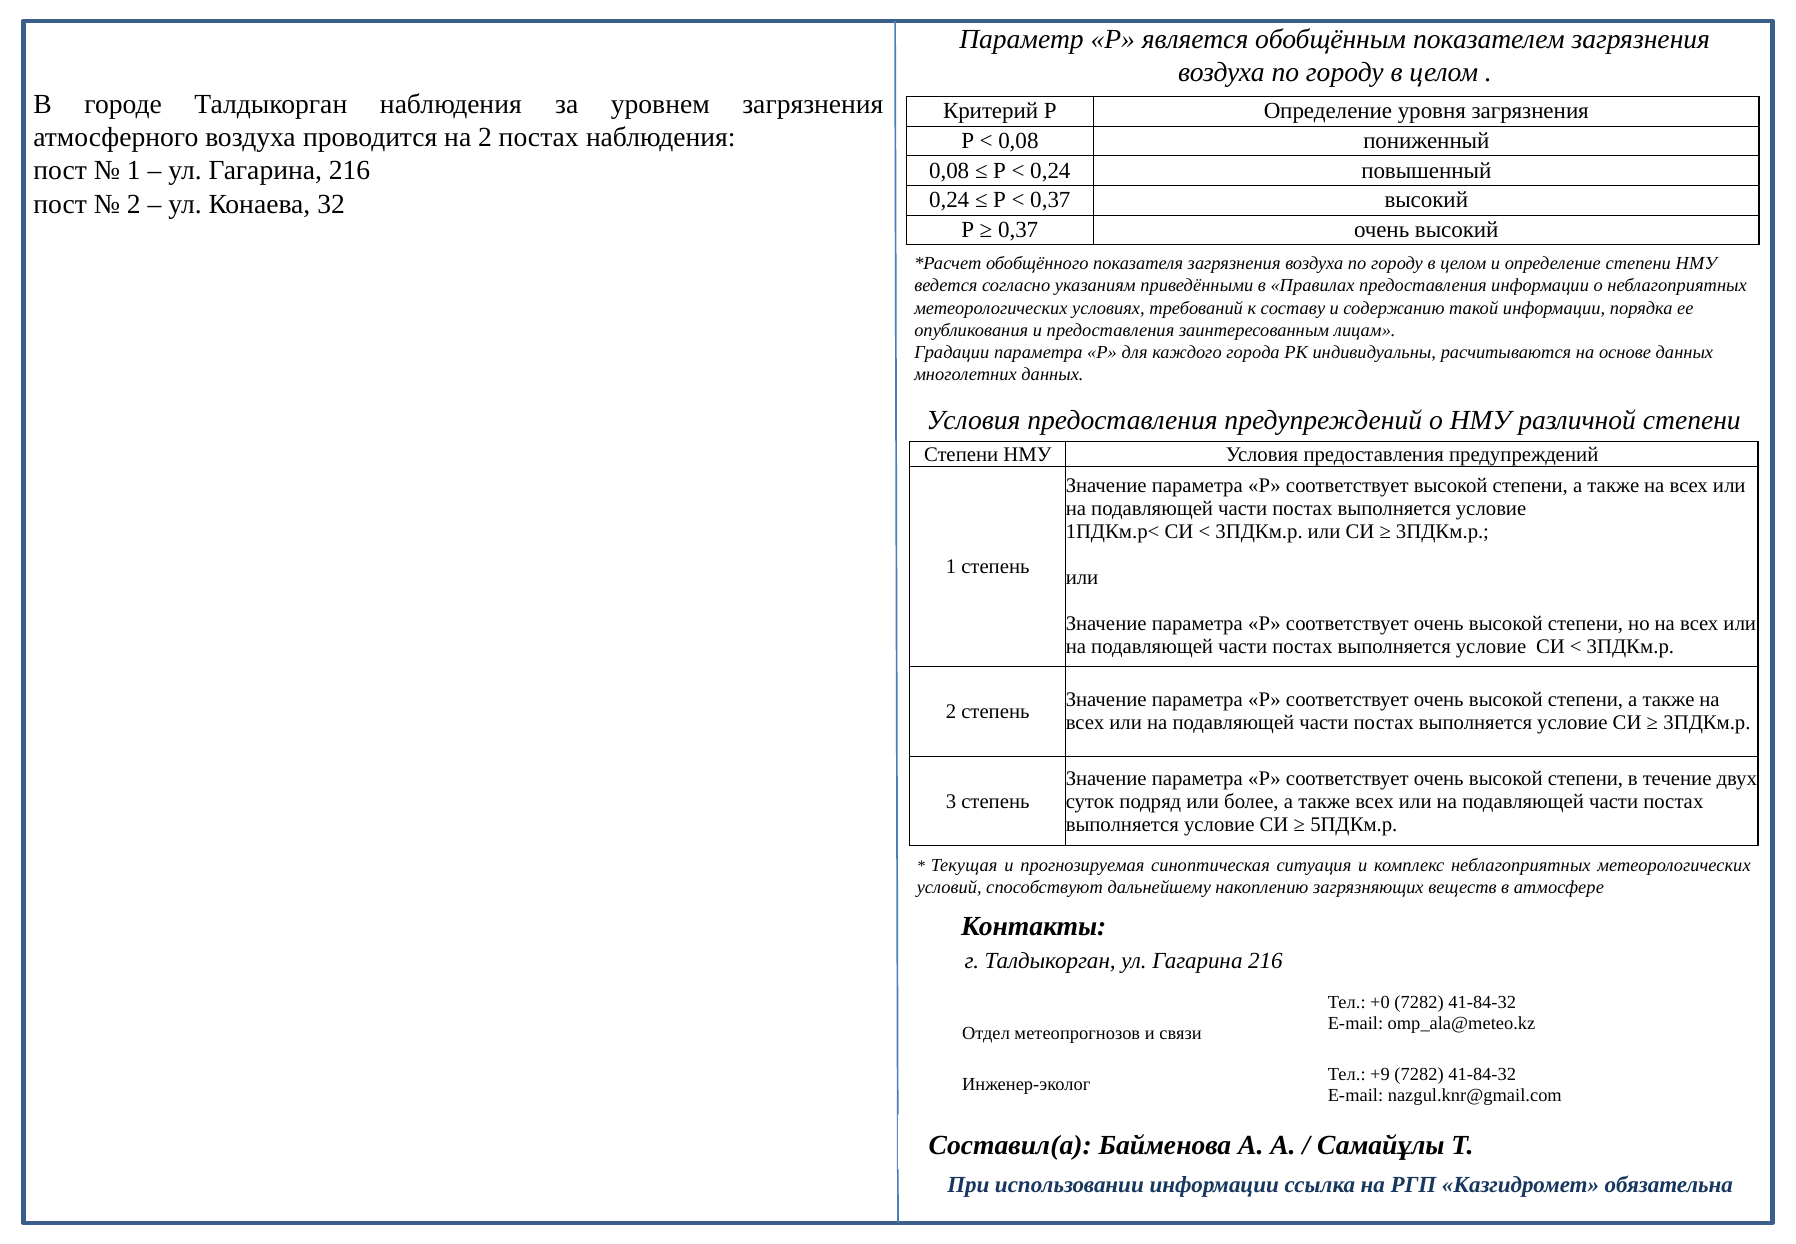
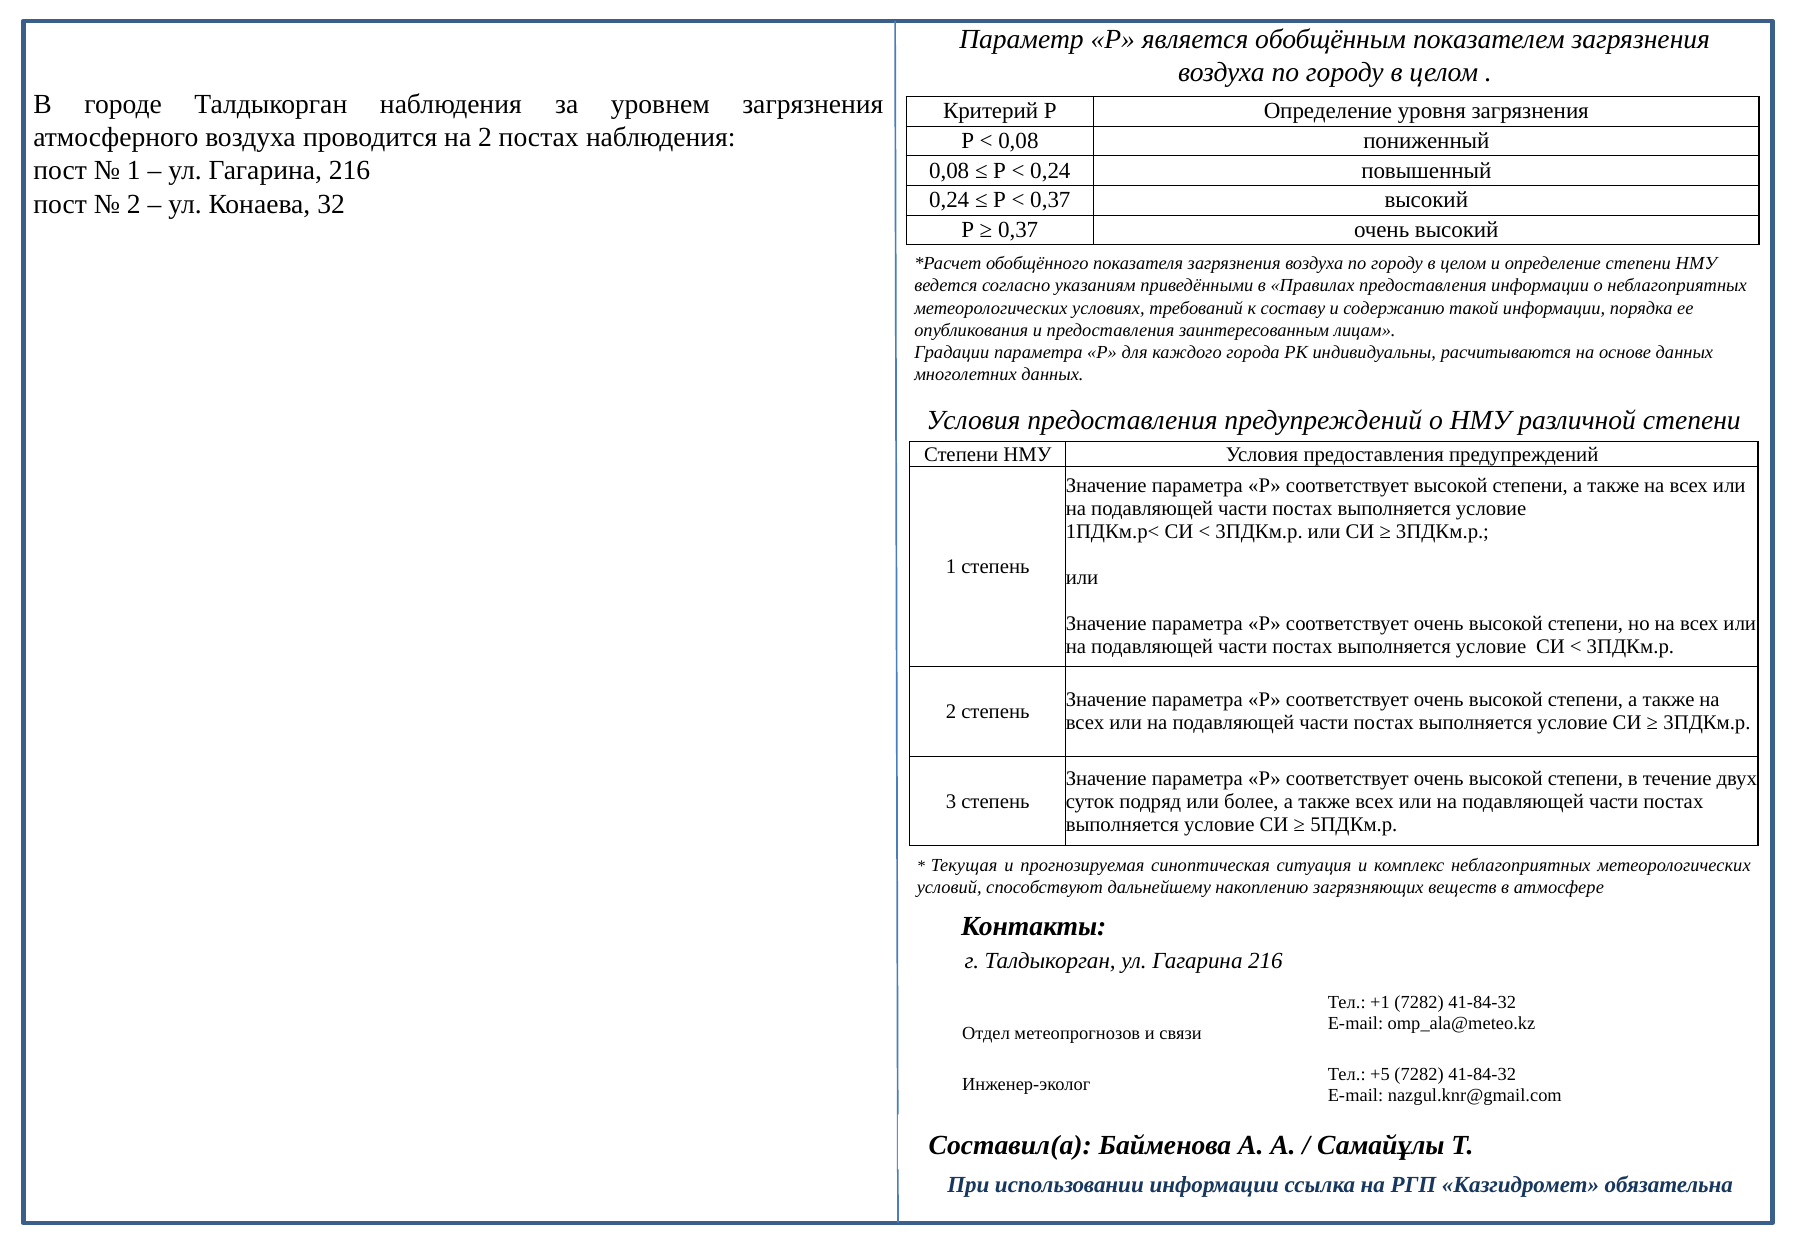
+0: +0 -> +1
+9: +9 -> +5
